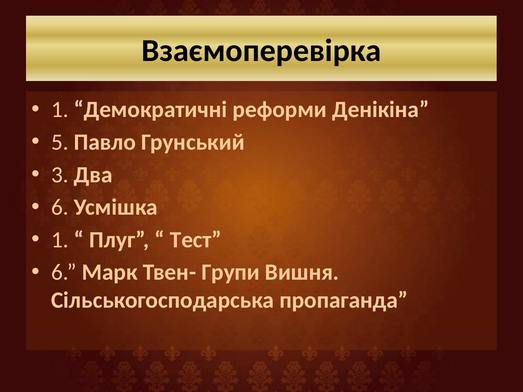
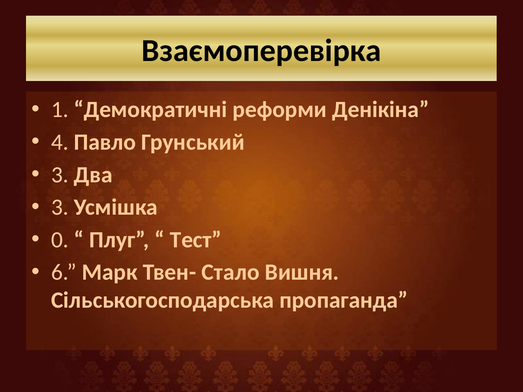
5: 5 -> 4
6 at (60, 207): 6 -> 3
1 at (60, 240): 1 -> 0
Групи: Групи -> Стало
